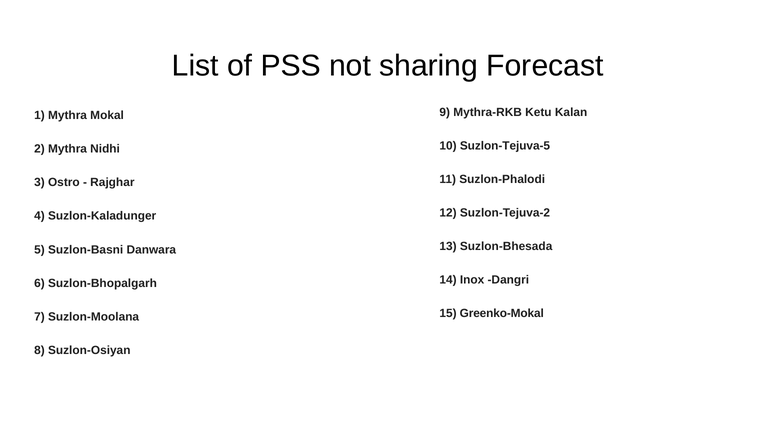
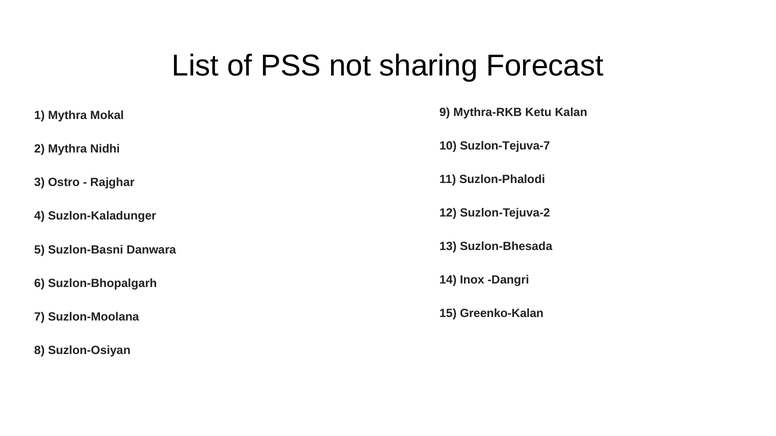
Suzlon-Tejuva-5: Suzlon-Tejuva-5 -> Suzlon-Tejuva-7
Greenko-Mokal: Greenko-Mokal -> Greenko-Kalan
